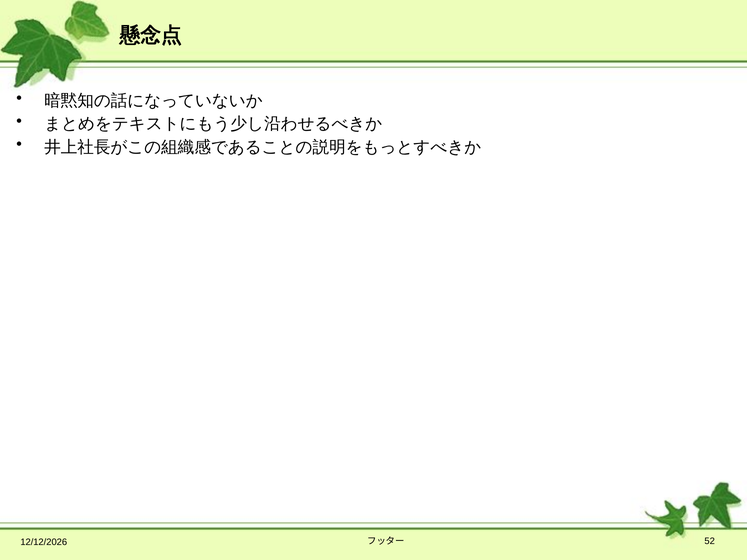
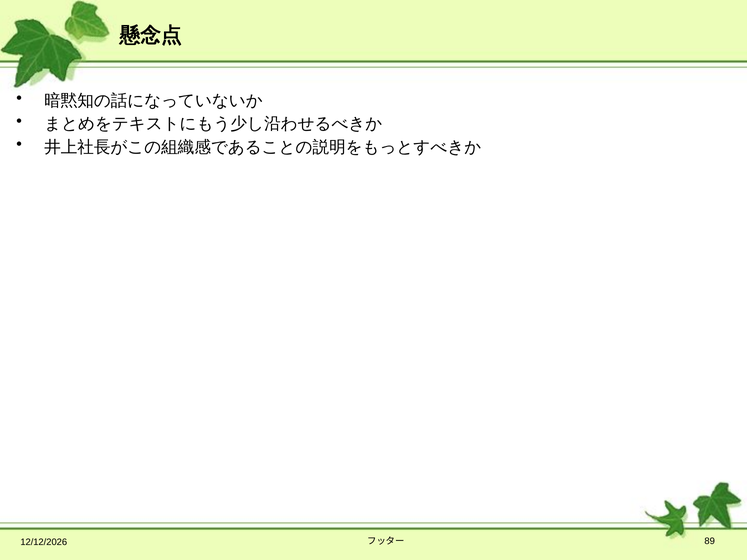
52: 52 -> 89
